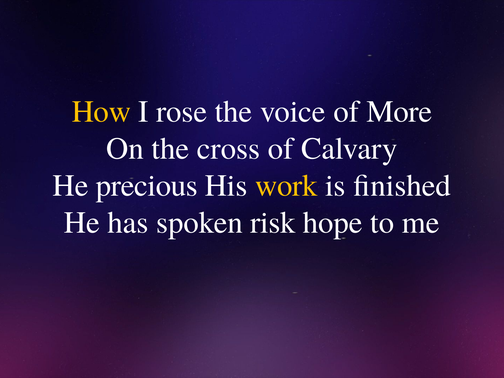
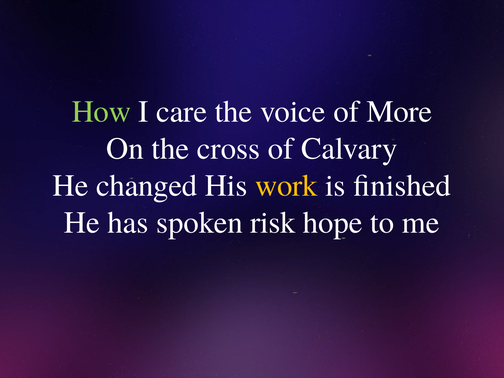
How colour: yellow -> light green
rose: rose -> care
precious: precious -> changed
